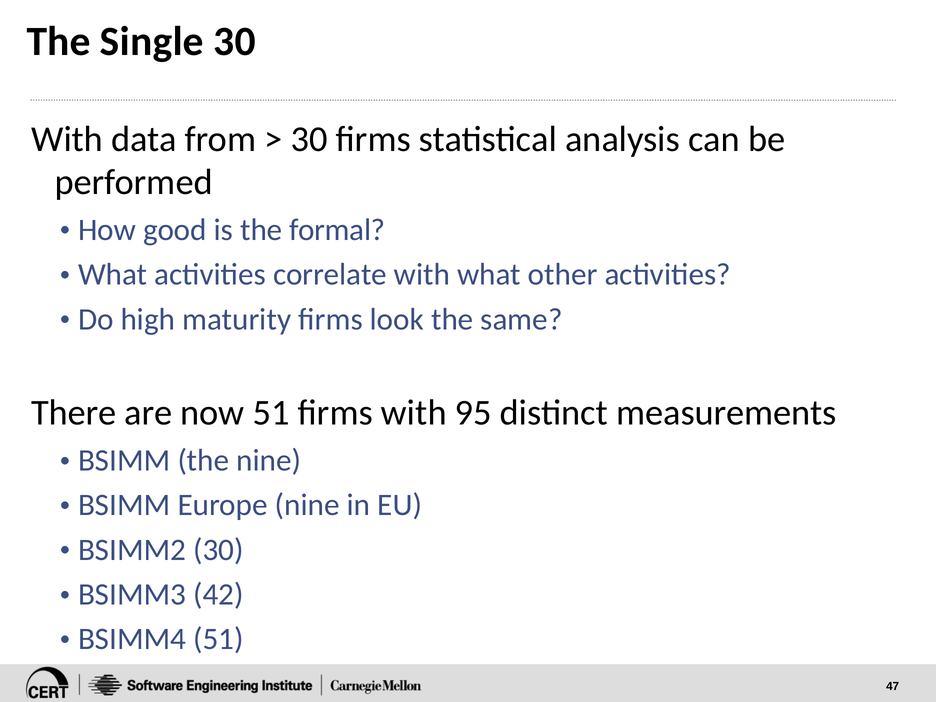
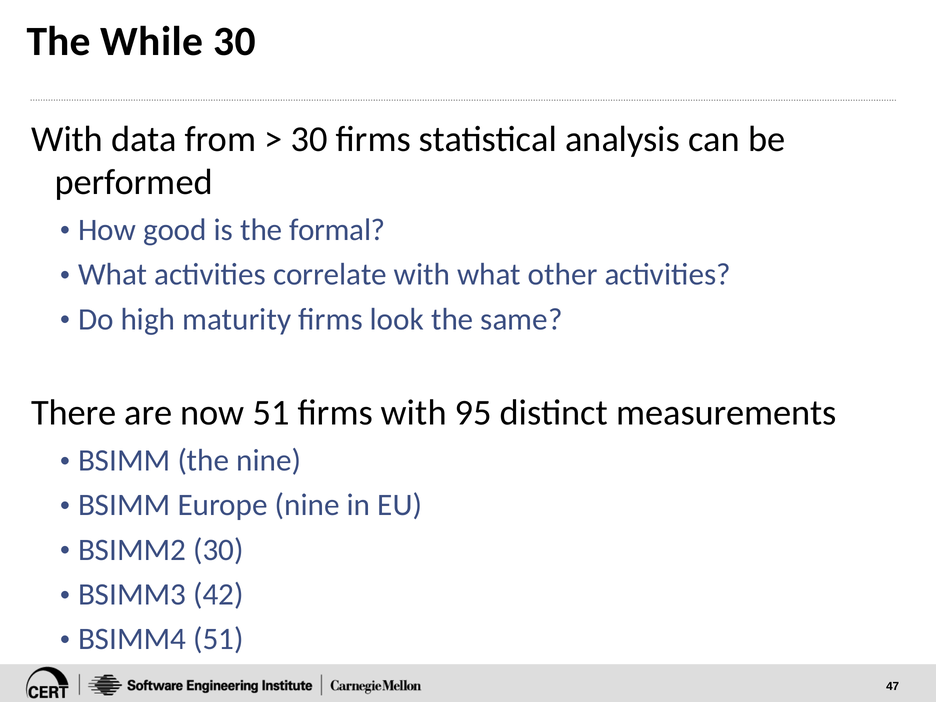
Single: Single -> While
